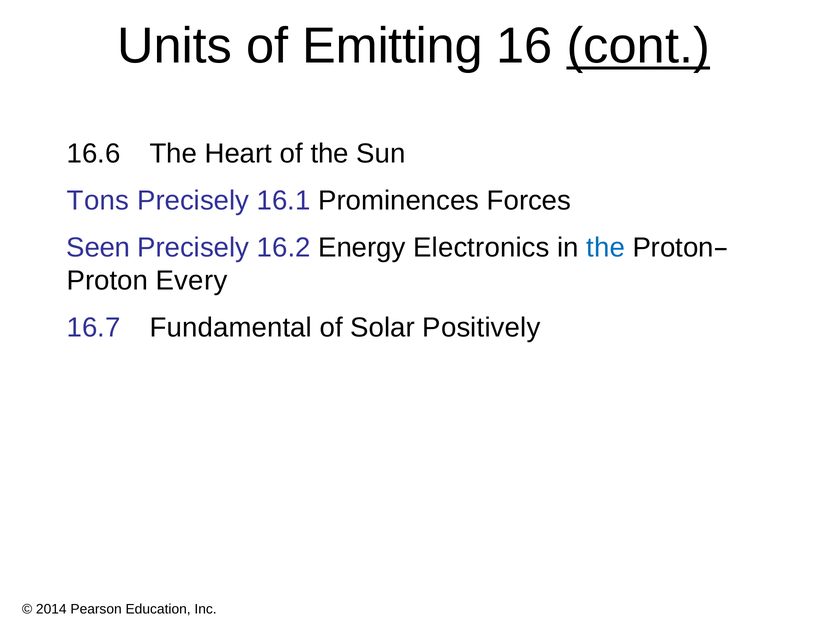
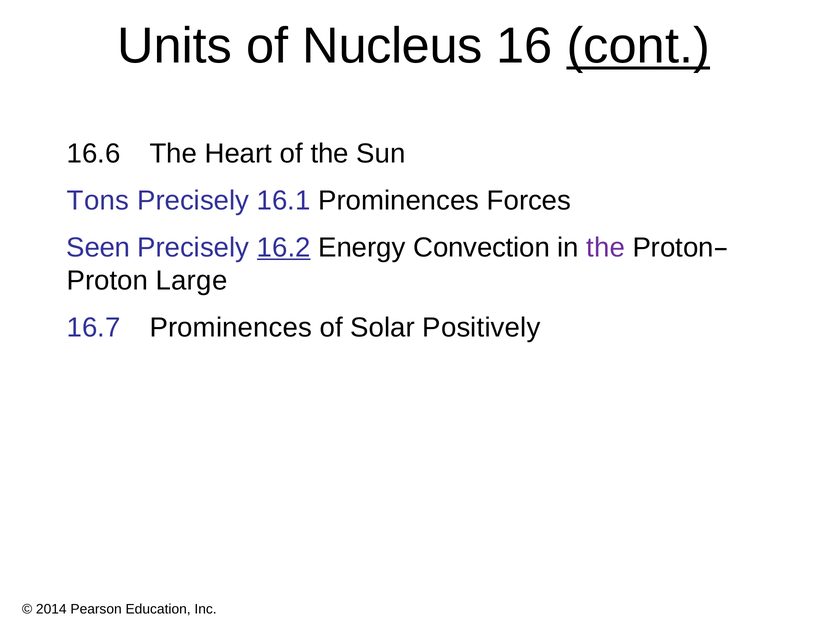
Emitting: Emitting -> Nucleus
16.2 underline: none -> present
Electronics: Electronics -> Convection
the at (606, 248) colour: blue -> purple
Every: Every -> Large
16.7 Fundamental: Fundamental -> Prominences
